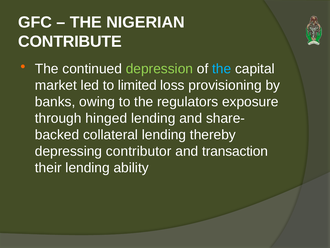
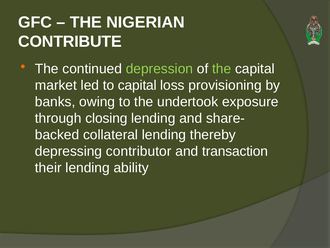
the at (222, 69) colour: light blue -> light green
to limited: limited -> capital
regulators: regulators -> undertook
hinged: hinged -> closing
